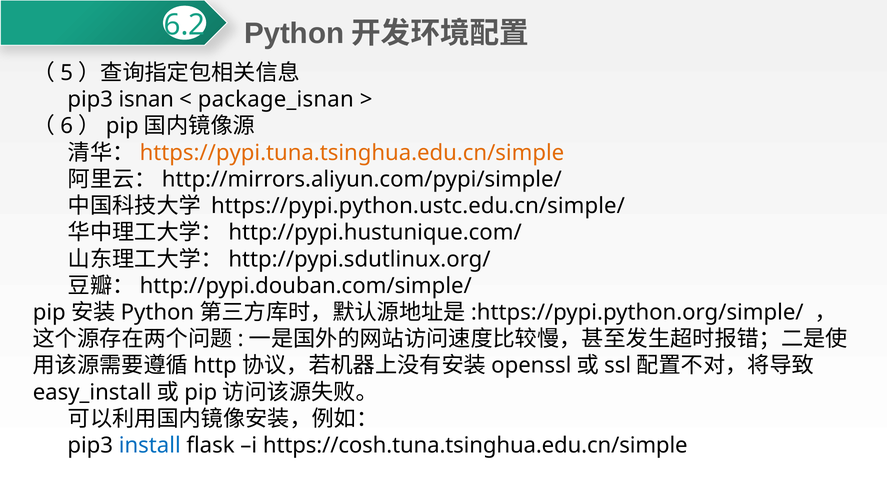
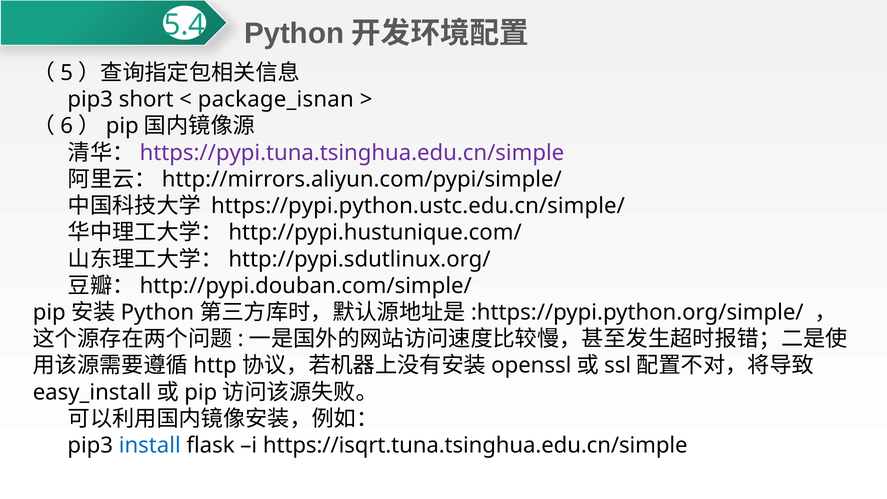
6.2: 6.2 -> 5.4
isnan: isnan -> short
https://pypi.tuna.tsinghua.edu.cn/simple colour: orange -> purple
https://cosh.tuna.tsinghua.edu.cn/simple: https://cosh.tuna.tsinghua.edu.cn/simple -> https://isqrt.tuna.tsinghua.edu.cn/simple
